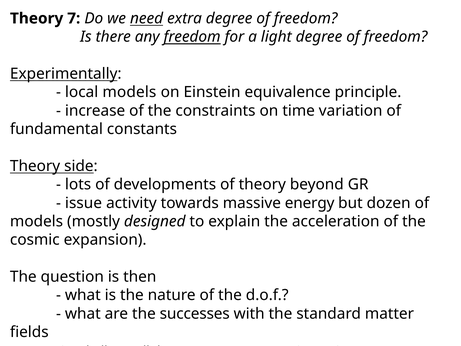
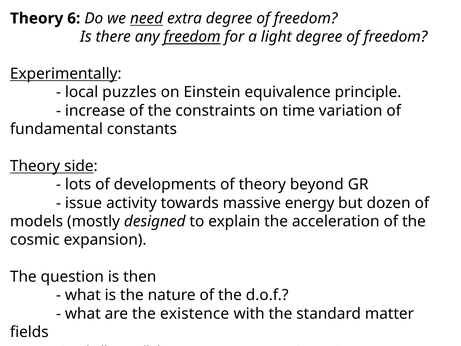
7: 7 -> 6
local models: models -> puzzles
successes: successes -> existence
